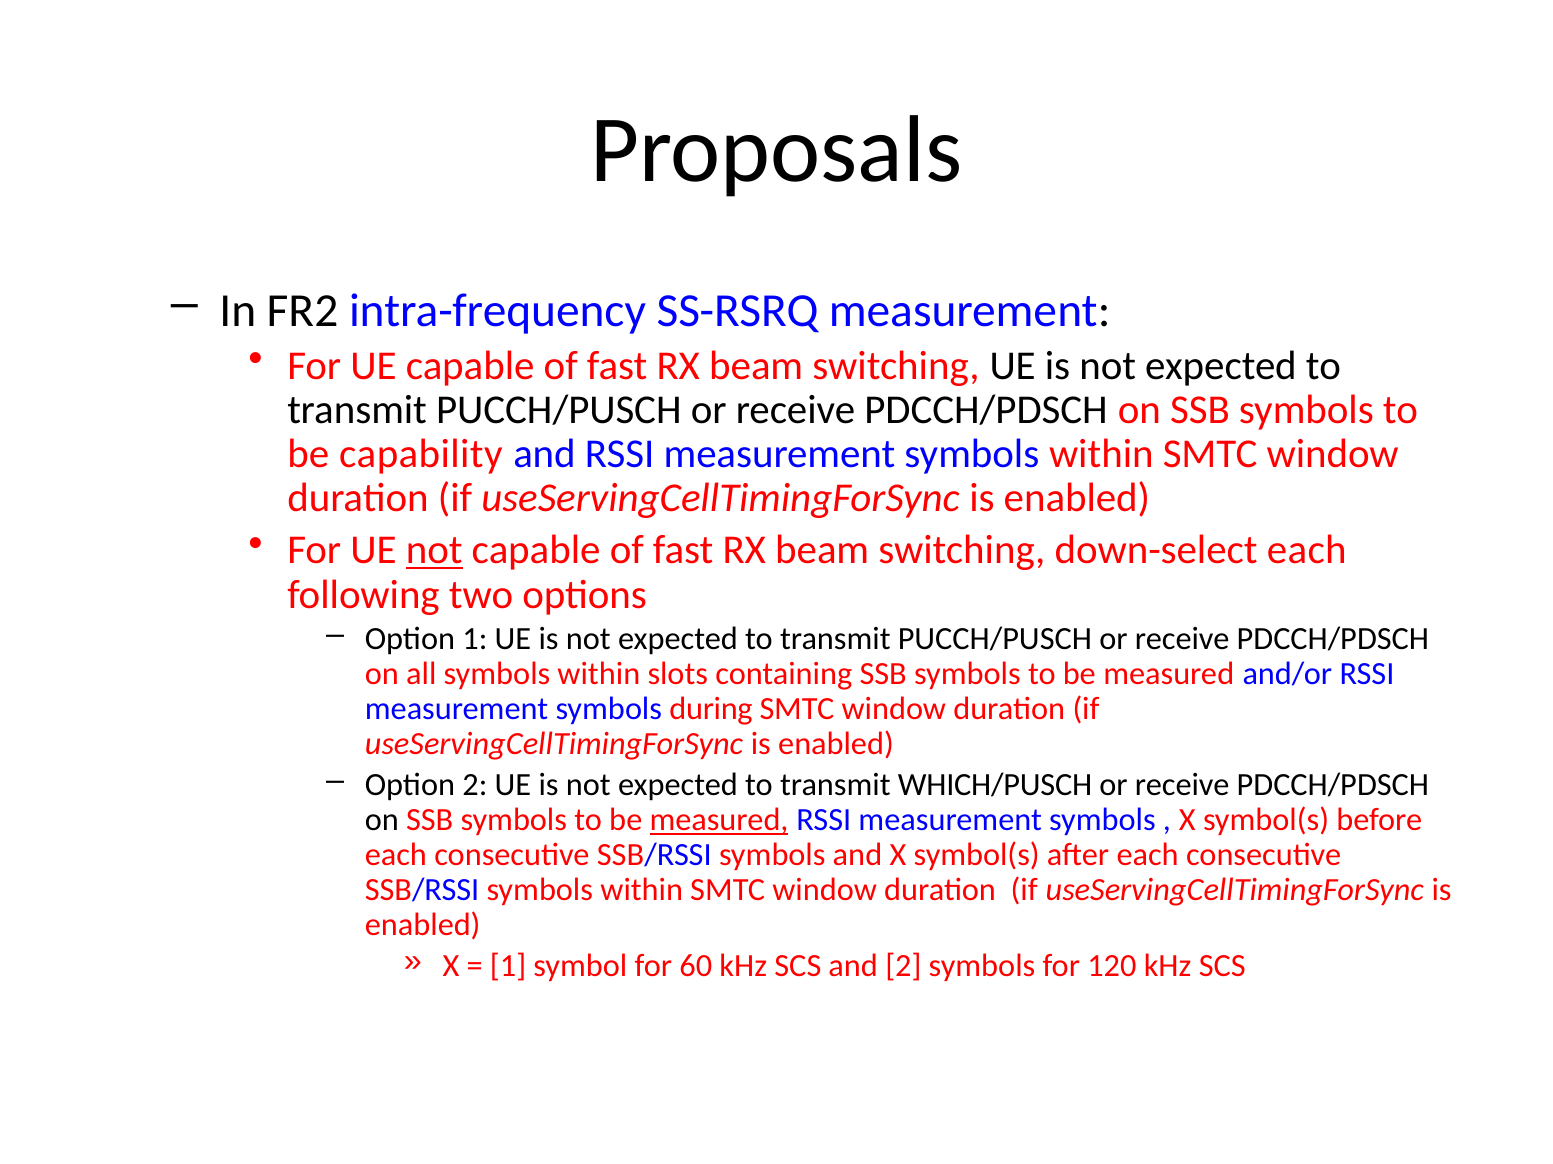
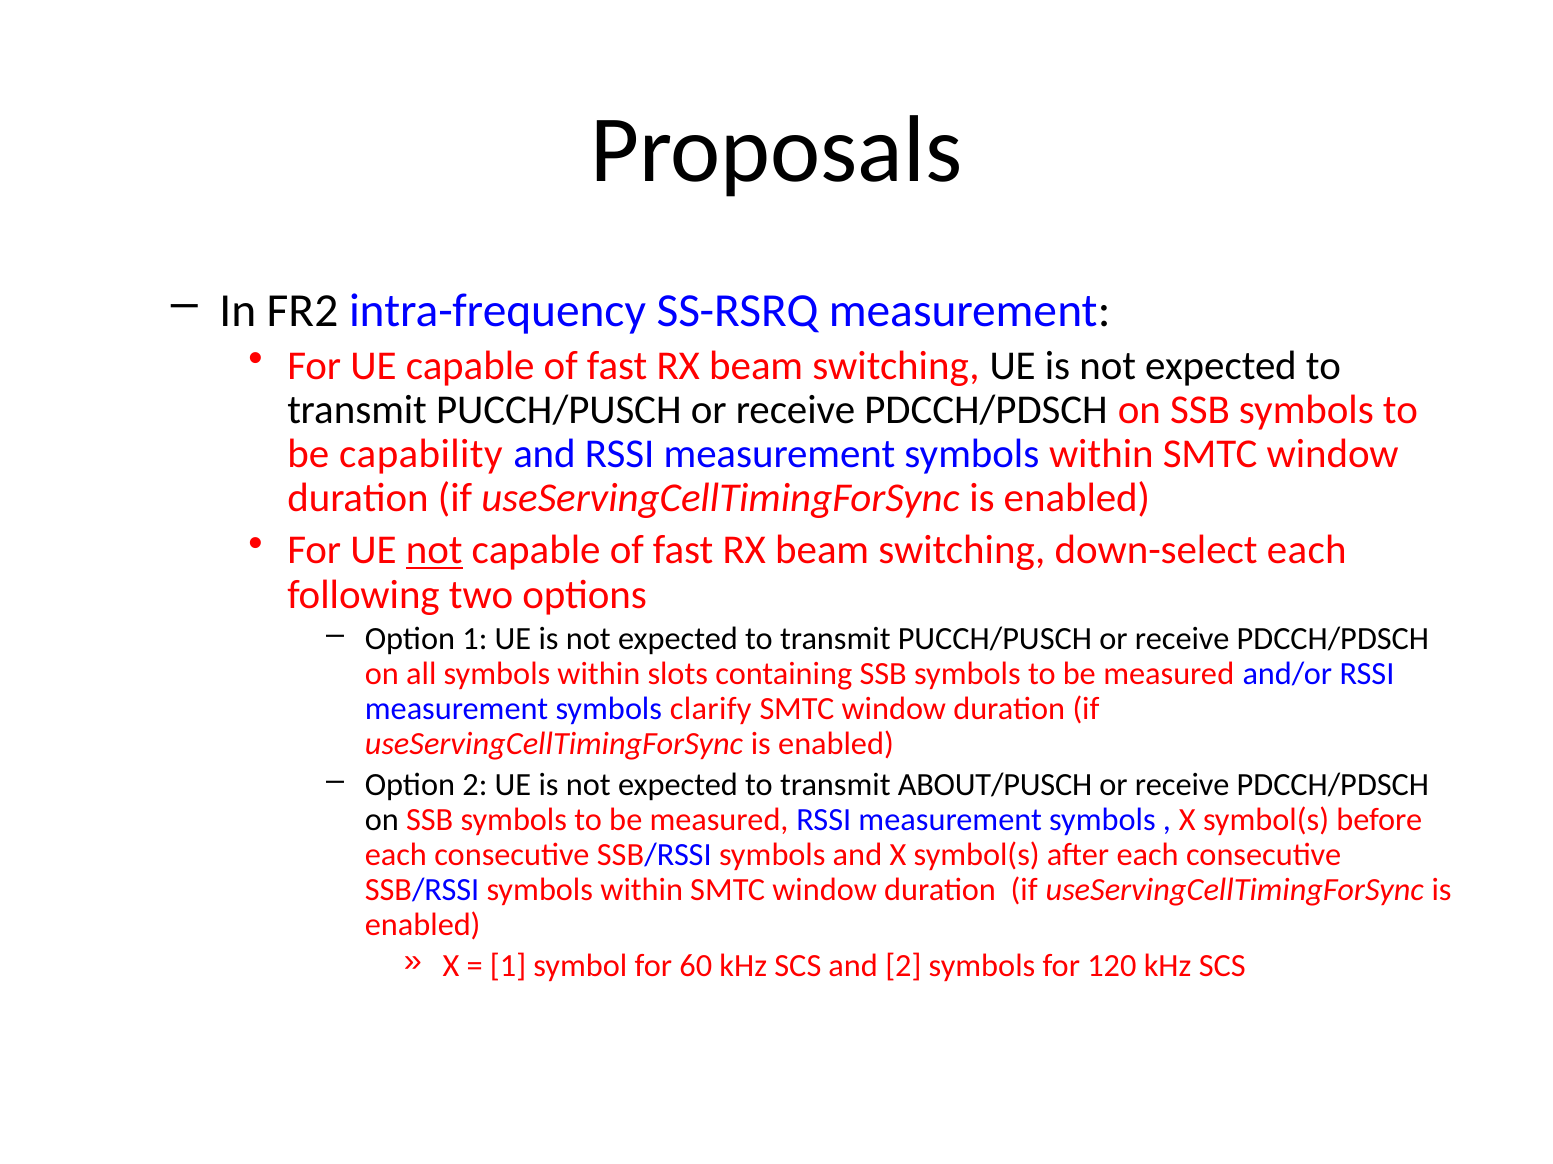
during: during -> clarify
WHICH/PUSCH: WHICH/PUSCH -> ABOUT/PUSCH
measured at (719, 821) underline: present -> none
